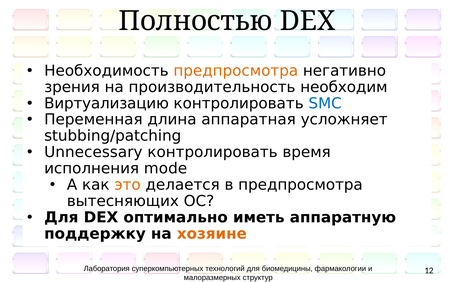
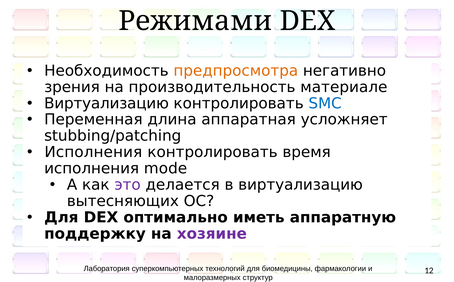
Полностью: Полностью -> Режимами
необходим: необходим -> материале
Unnecessary at (93, 153): Unnecessary -> Исполнения
это colour: orange -> purple
в предпросмотра: предпросмотра -> виртуализацию
хозяине colour: orange -> purple
